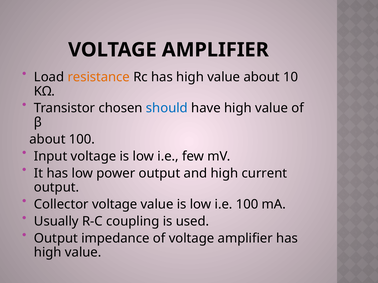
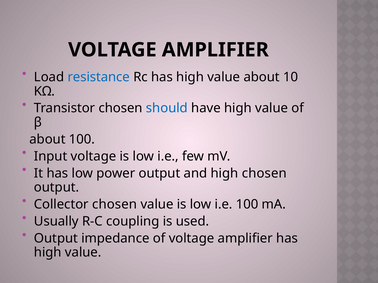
resistance colour: orange -> blue
high current: current -> chosen
Collector voltage: voltage -> chosen
